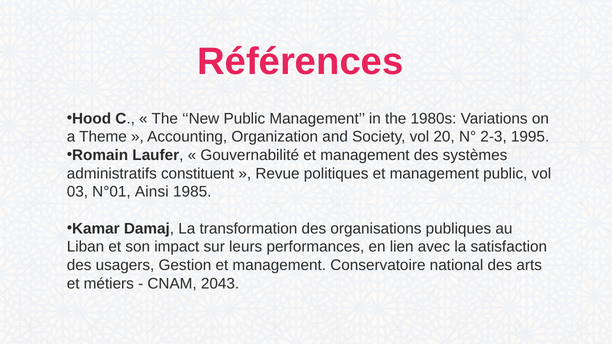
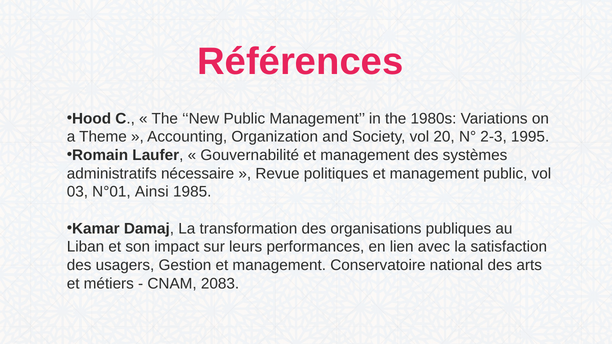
constituent: constituent -> nécessaire
2043: 2043 -> 2083
